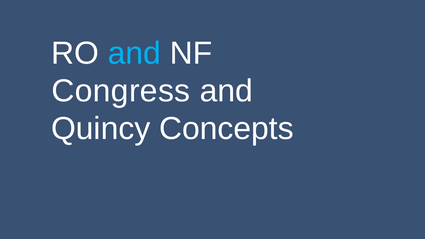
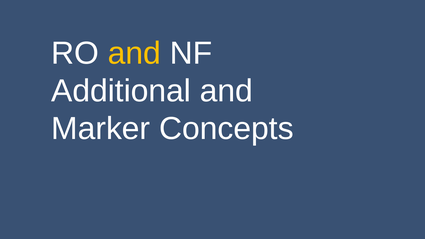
and at (134, 53) colour: light blue -> yellow
Congress: Congress -> Additional
Quincy: Quincy -> Marker
